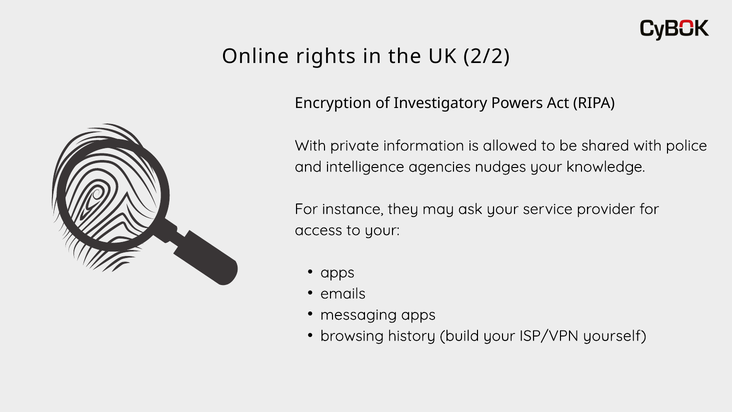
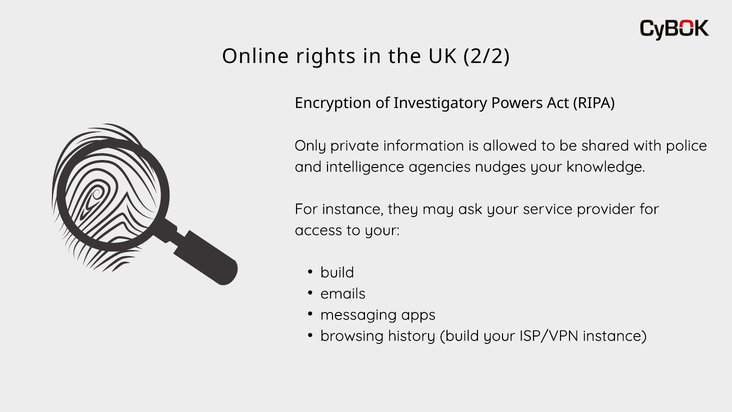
With at (310, 146): With -> Only
apps at (337, 272): apps -> build
ISP/VPN yourself: yourself -> instance
